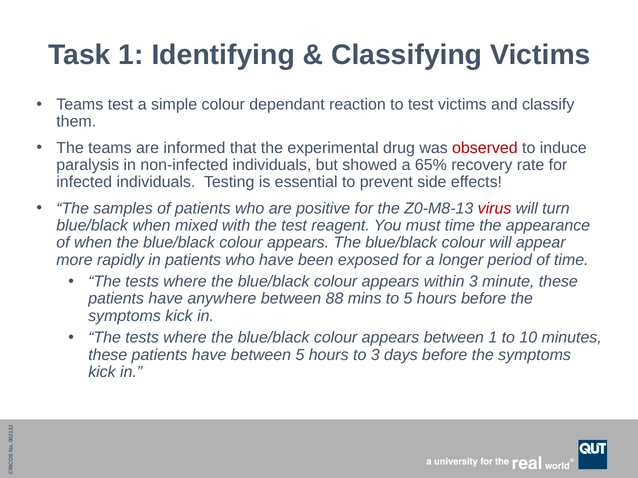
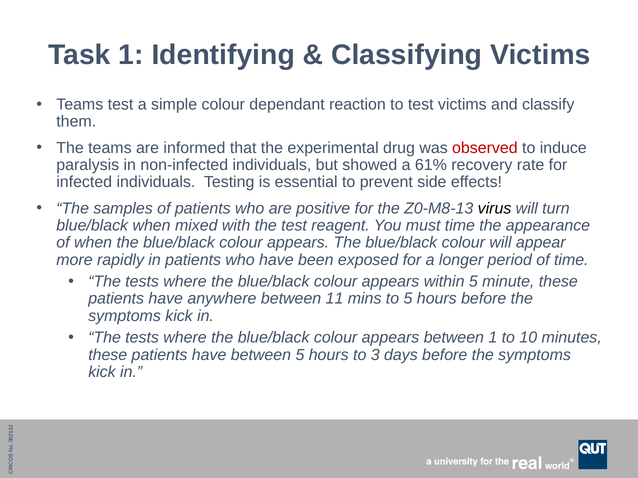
65%: 65% -> 61%
virus colour: red -> black
within 3: 3 -> 5
88: 88 -> 11
